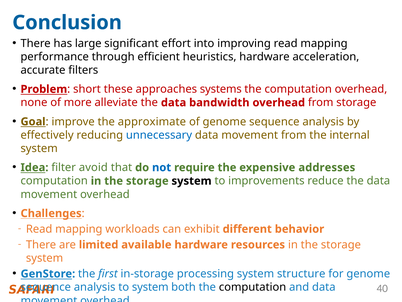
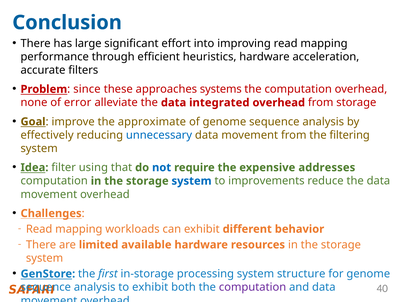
short: short -> since
more: more -> error
bandwidth: bandwidth -> integrated
internal: internal -> filtering
avoid: avoid -> using
system at (192, 181) colour: black -> blue
to system: system -> exhibit
computation at (253, 287) colour: black -> purple
